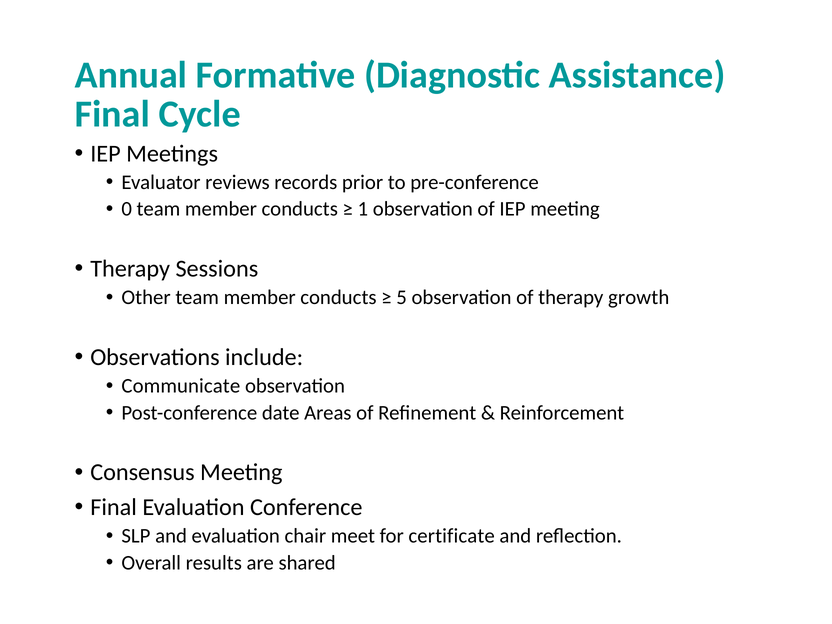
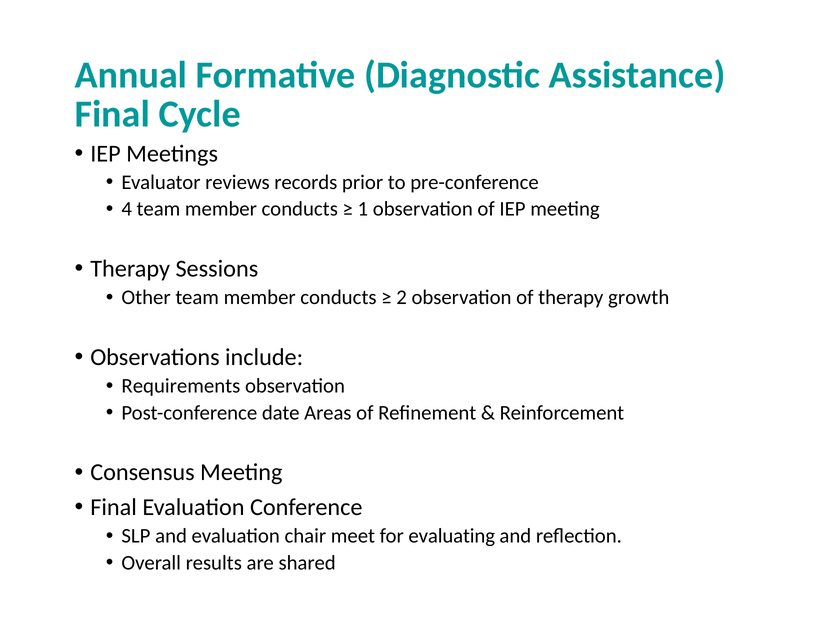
0: 0 -> 4
5: 5 -> 2
Communicate: Communicate -> Requirements
certificate: certificate -> evaluating
